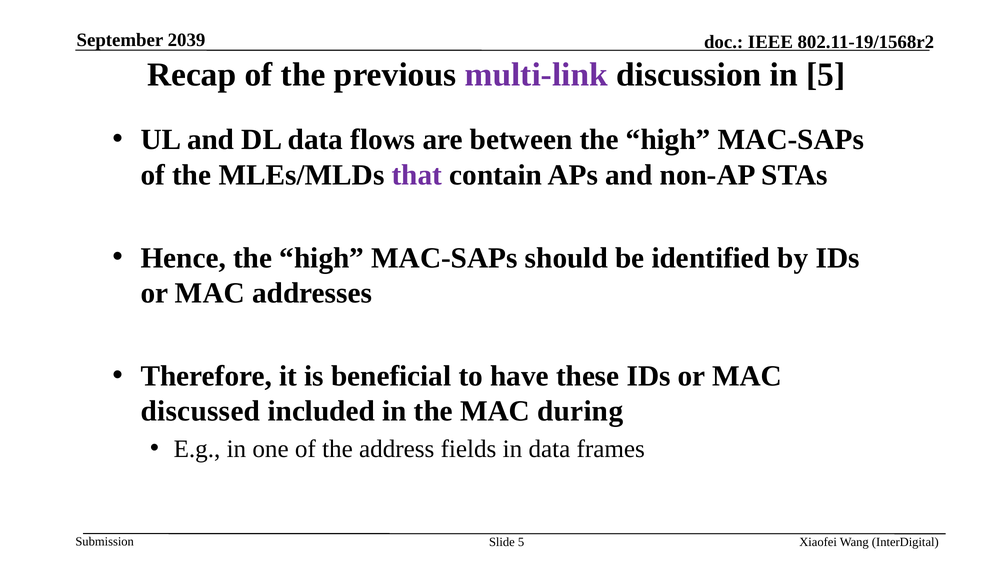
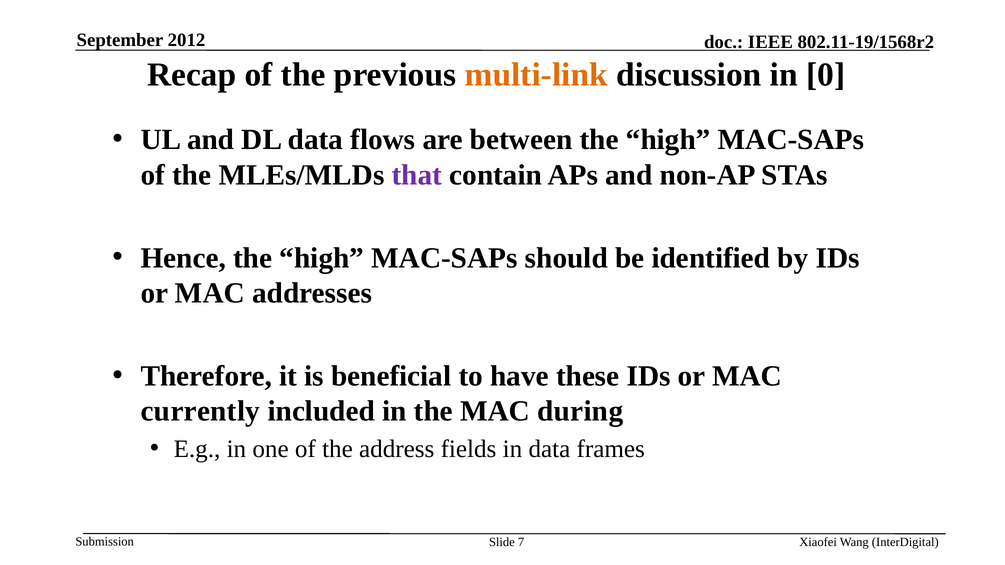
2039: 2039 -> 2012
multi-link colour: purple -> orange
in 5: 5 -> 0
discussed: discussed -> currently
Slide 5: 5 -> 7
